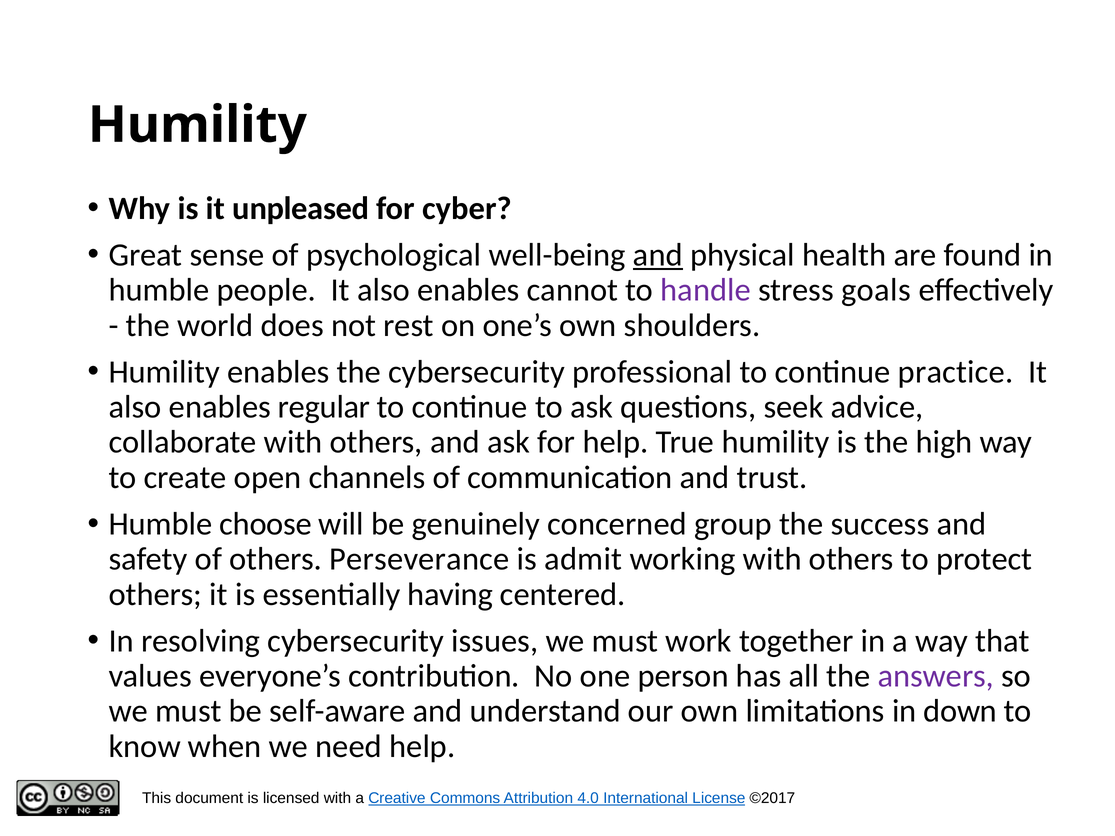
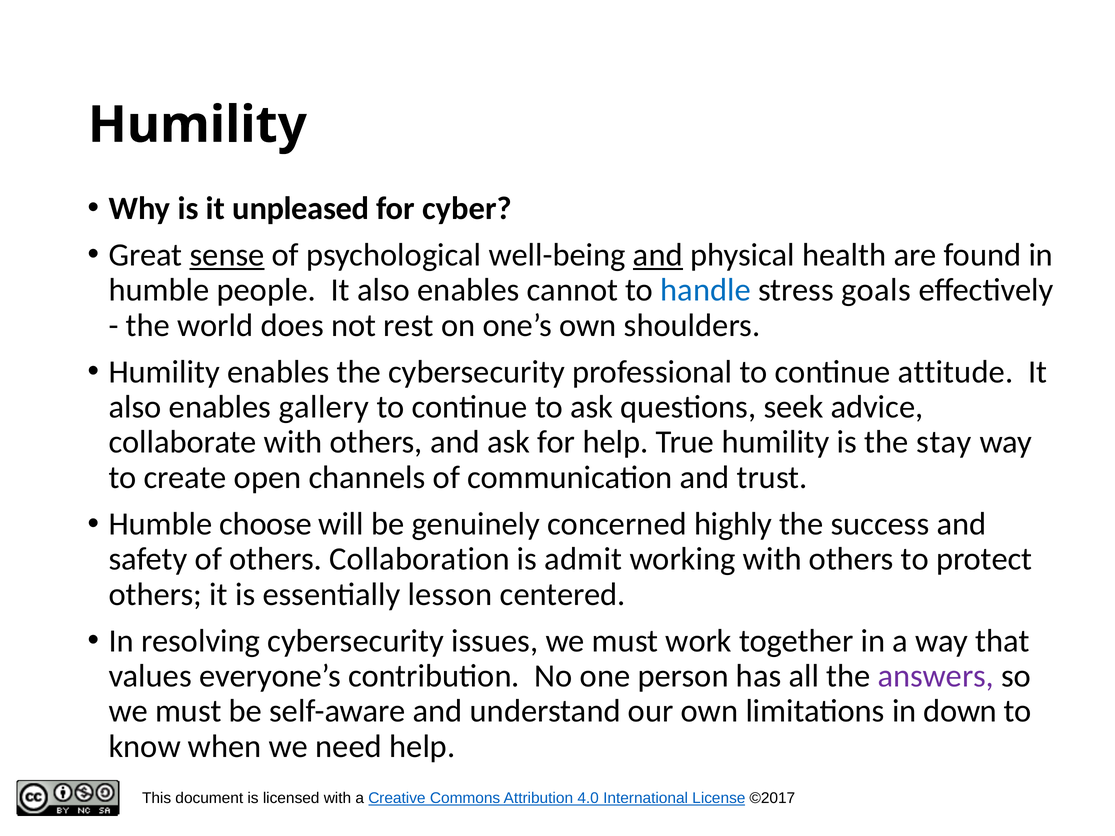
sense underline: none -> present
handle colour: purple -> blue
practice: practice -> attitude
regular: regular -> gallery
high: high -> stay
group: group -> highly
Perseverance: Perseverance -> Collaboration
having: having -> lesson
